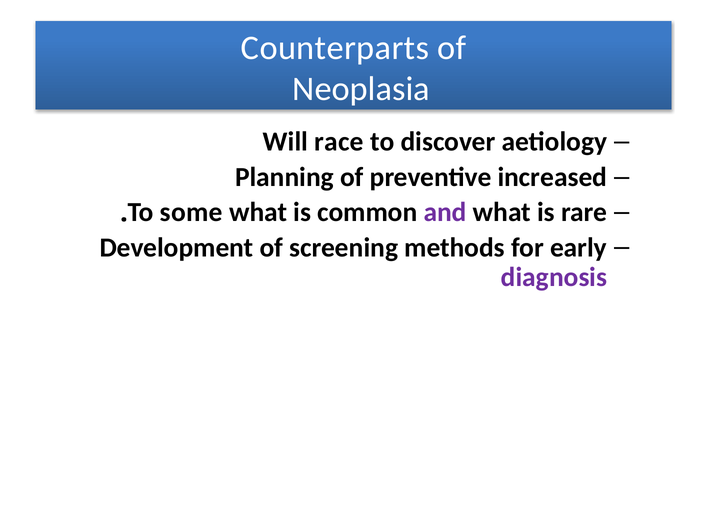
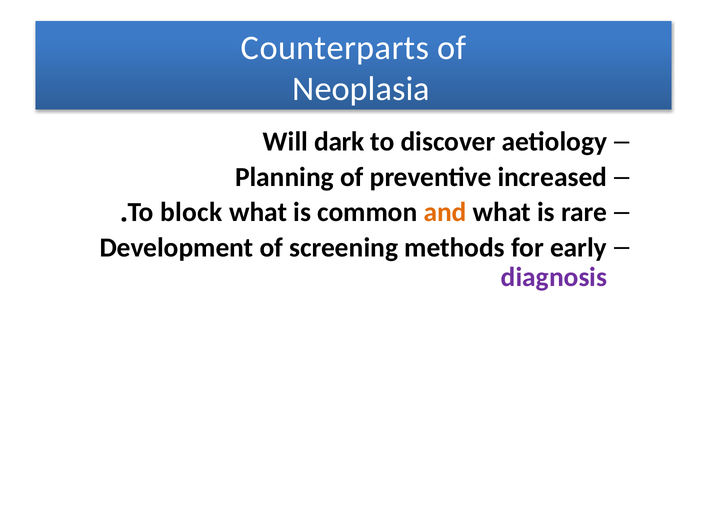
race: race -> dark
some: some -> block
and colour: purple -> orange
